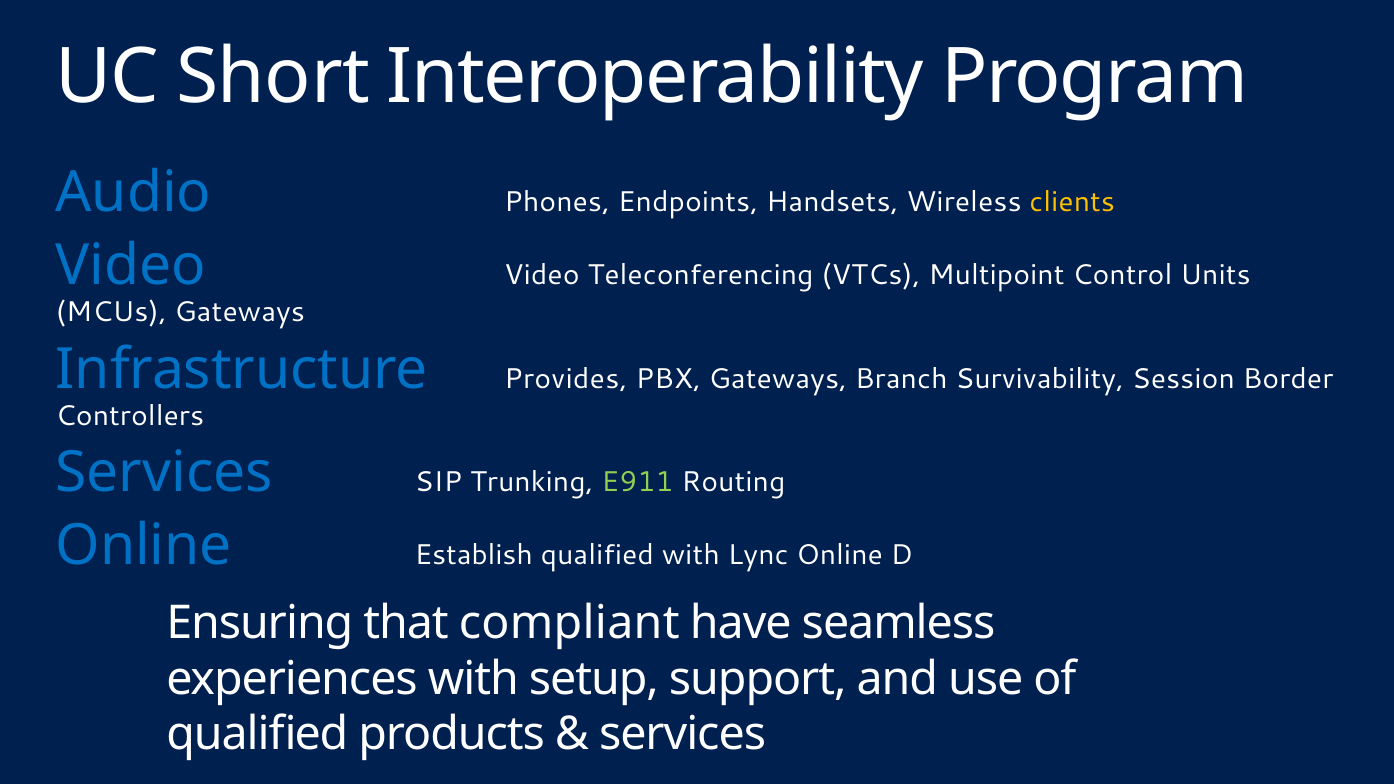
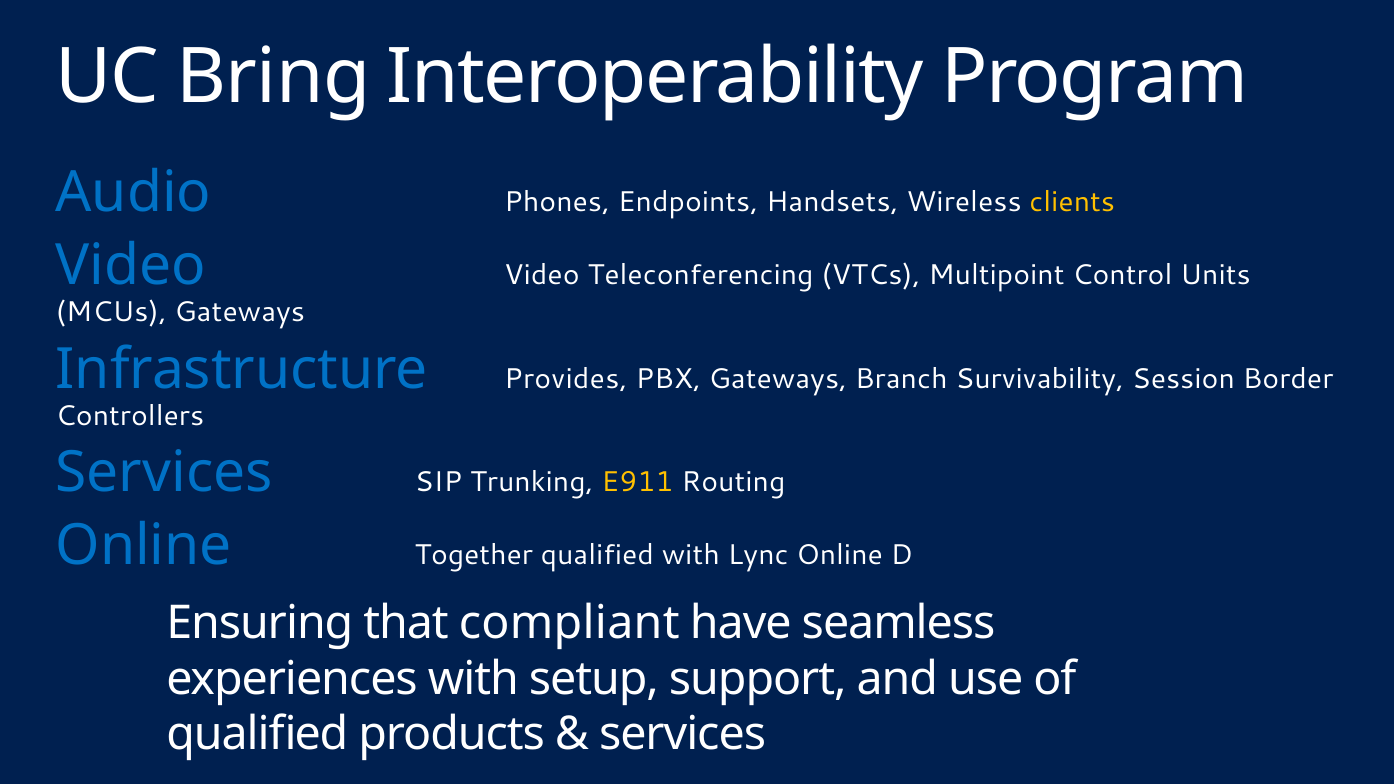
Short: Short -> Bring
E911 colour: light green -> yellow
Establish: Establish -> Together
